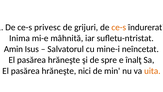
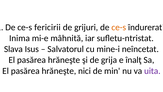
privesc: privesc -> fericirii
Amin: Amin -> Slava
spre: spre -> grija
uita colour: orange -> purple
